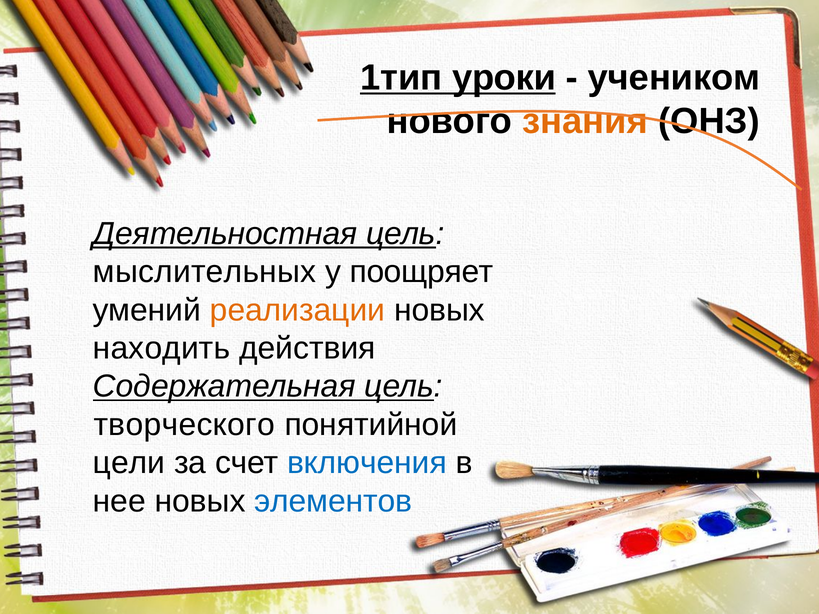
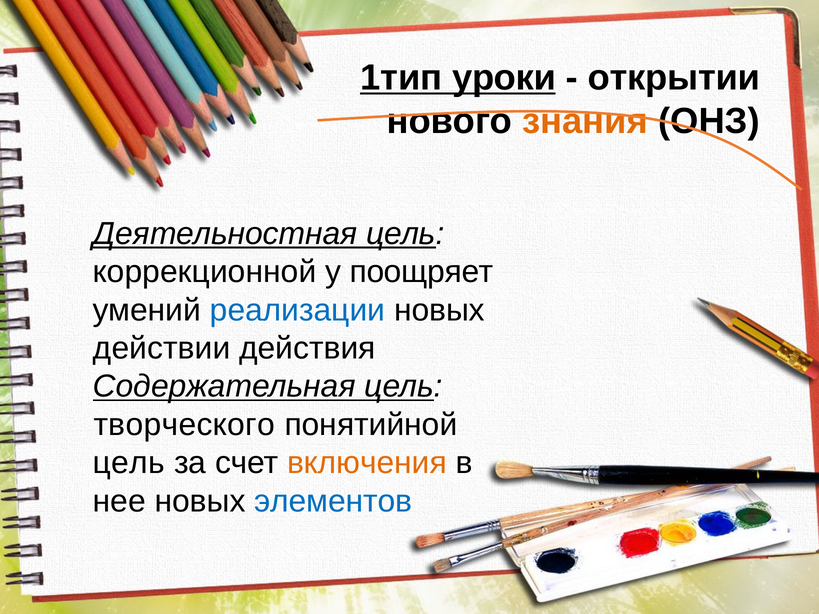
учеником: учеником -> открытии
мыслительных: мыслительных -> коррекционной
реализации colour: orange -> blue
находить: находить -> действии
цели at (129, 463): цели -> цель
включения colour: blue -> orange
